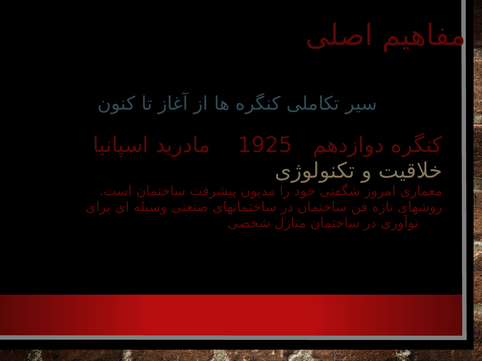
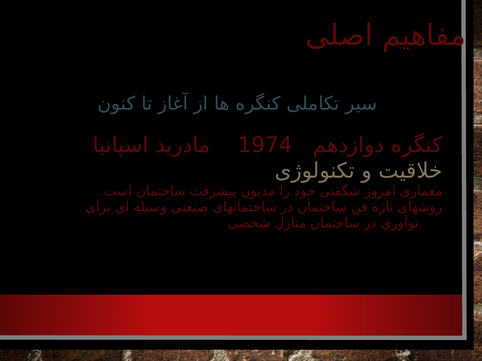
1925: 1925 -> 1974
